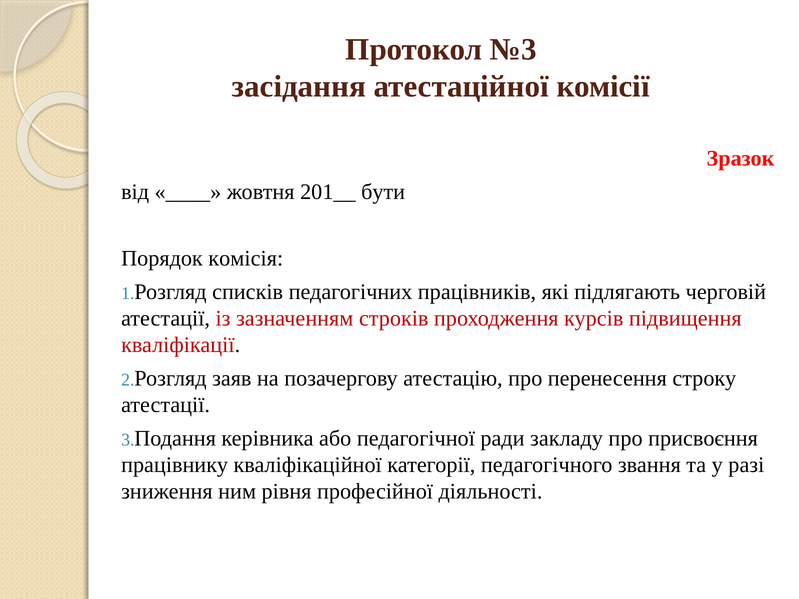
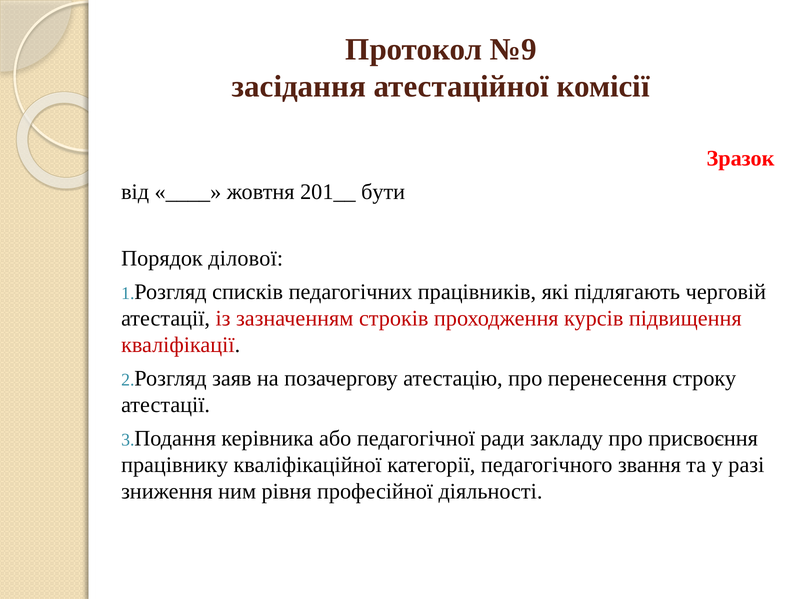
№3: №3 -> №9
комісія: комісія -> ділової
